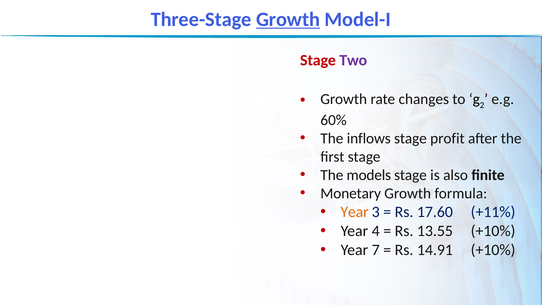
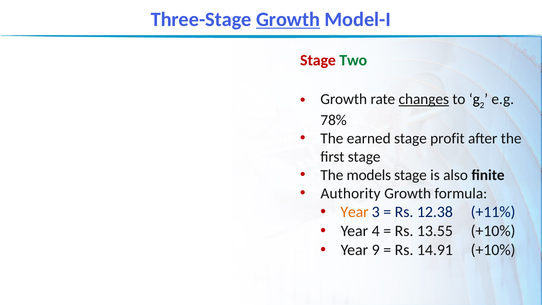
Two colour: purple -> green
changes underline: none -> present
60%: 60% -> 78%
inflows: inflows -> earned
Monetary: Monetary -> Authority
17.60: 17.60 -> 12.38
7: 7 -> 9
